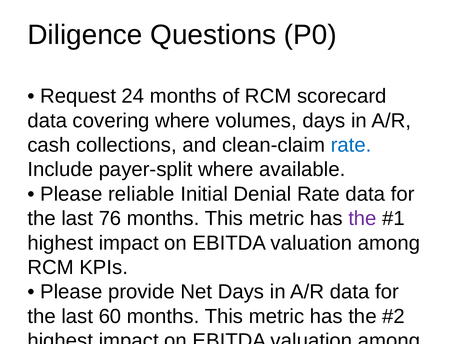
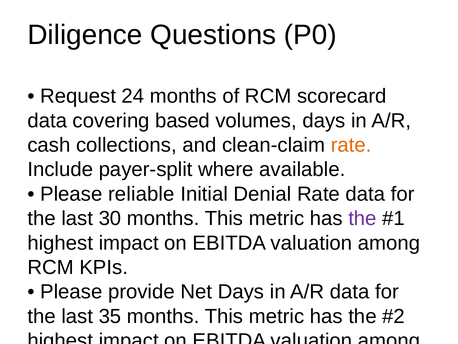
covering where: where -> based
rate at (351, 145) colour: blue -> orange
76: 76 -> 30
60: 60 -> 35
